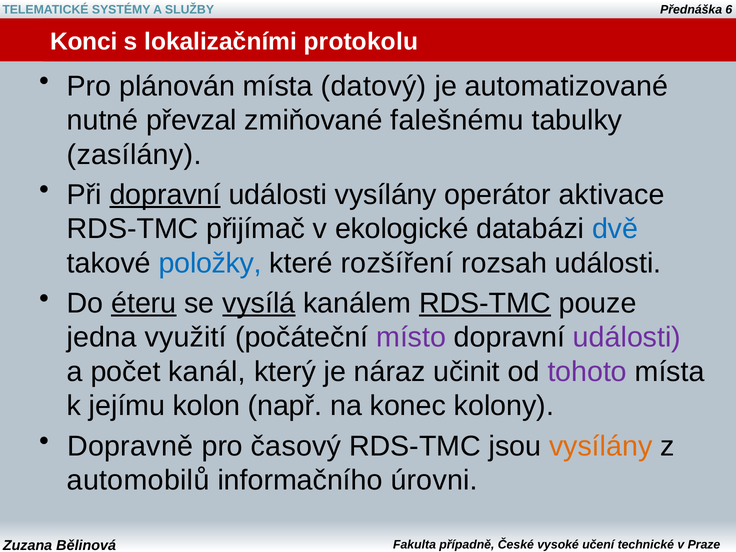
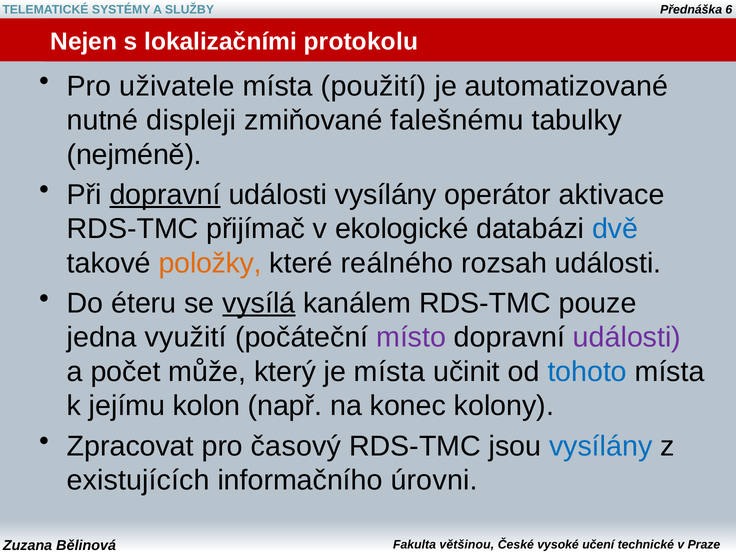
Konci: Konci -> Nejen
plánován: plánován -> uživatele
datový: datový -> použití
převzal: převzal -> displeji
zasílány: zasílány -> nejméně
položky colour: blue -> orange
rozšíření: rozšíření -> reálného
éteru underline: present -> none
RDS-TMC at (485, 303) underline: present -> none
kanál: kanál -> může
je náraz: náraz -> místa
tohoto colour: purple -> blue
Dopravně: Dopravně -> Zpracovat
vysílány at (601, 446) colour: orange -> blue
automobilů: automobilů -> existujících
případně: případně -> většinou
